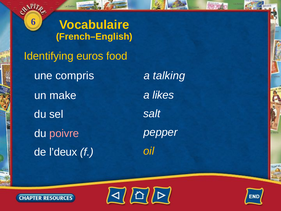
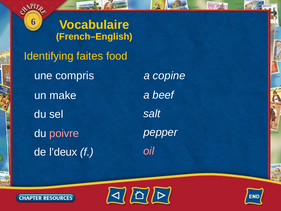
euros: euros -> faites
talking: talking -> copine
likes: likes -> beef
oil colour: yellow -> pink
